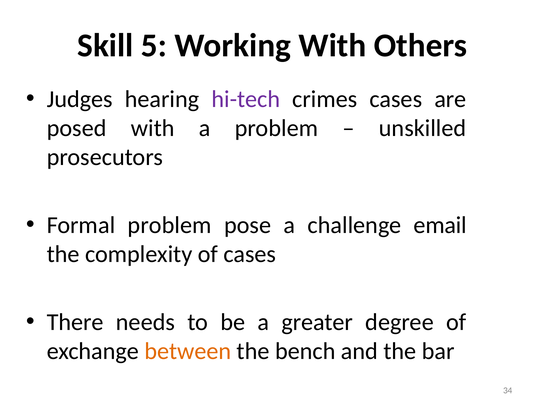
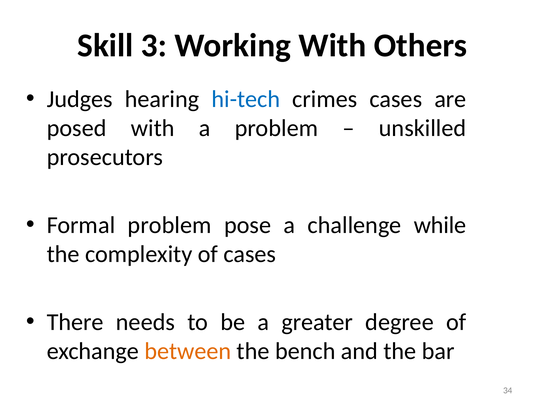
5: 5 -> 3
hi-tech colour: purple -> blue
email: email -> while
